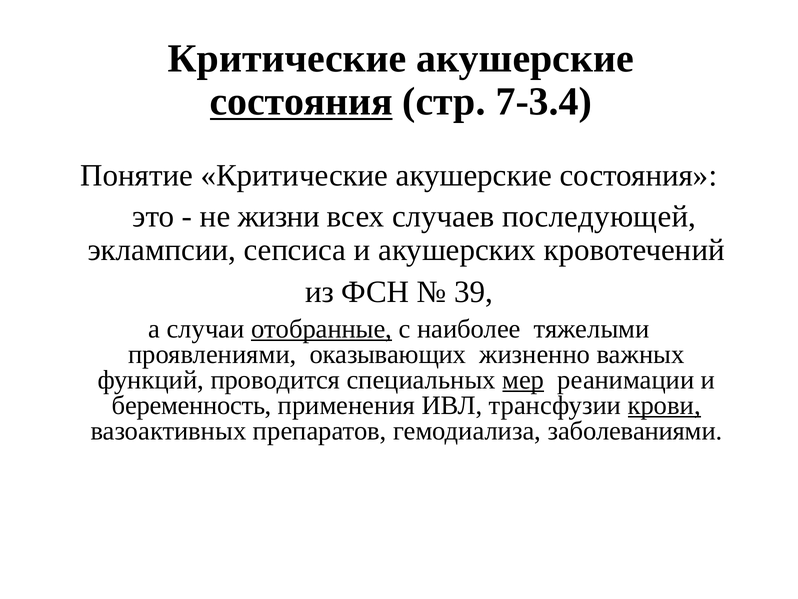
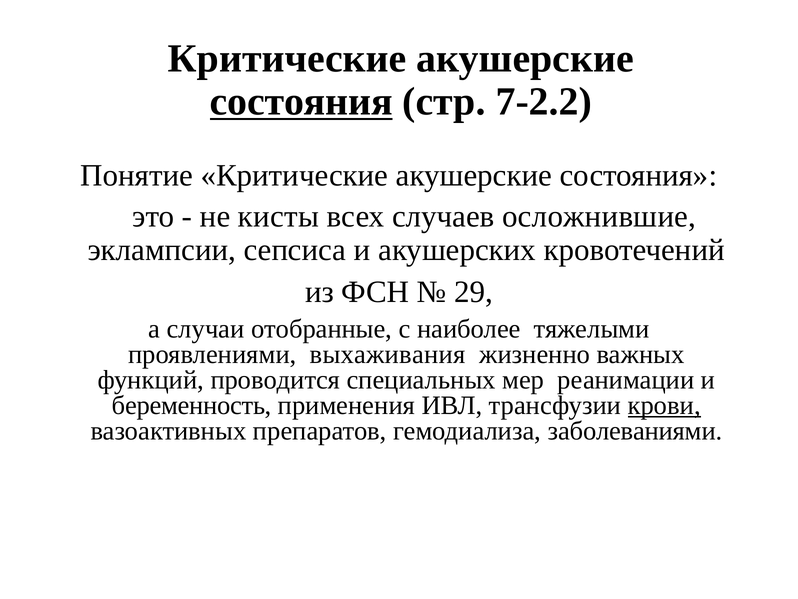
7-3.4: 7-3.4 -> 7-2.2
жизни: жизни -> кисты
последующей: последующей -> осложнившие
39: 39 -> 29
отобранные underline: present -> none
оказывающих: оказывающих -> выхаживания
мер underline: present -> none
